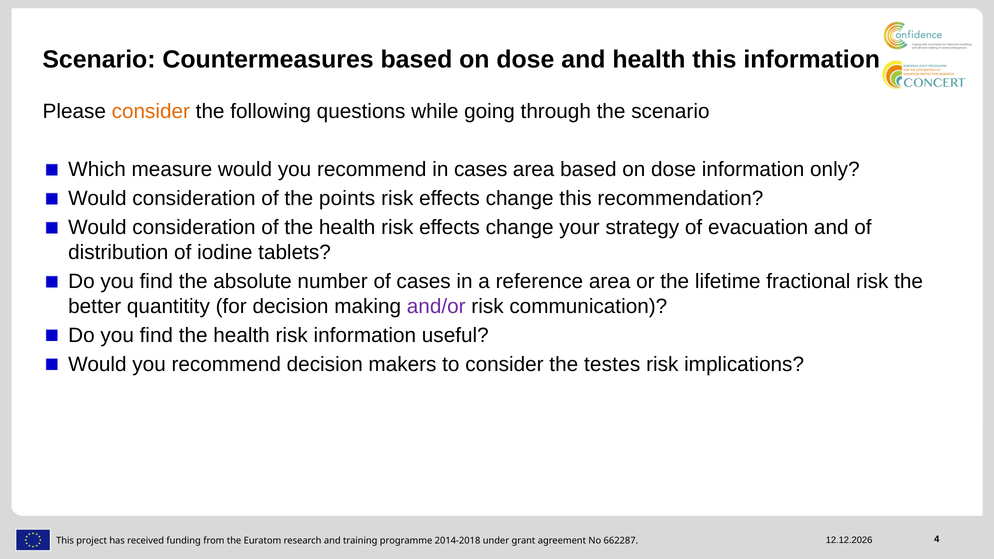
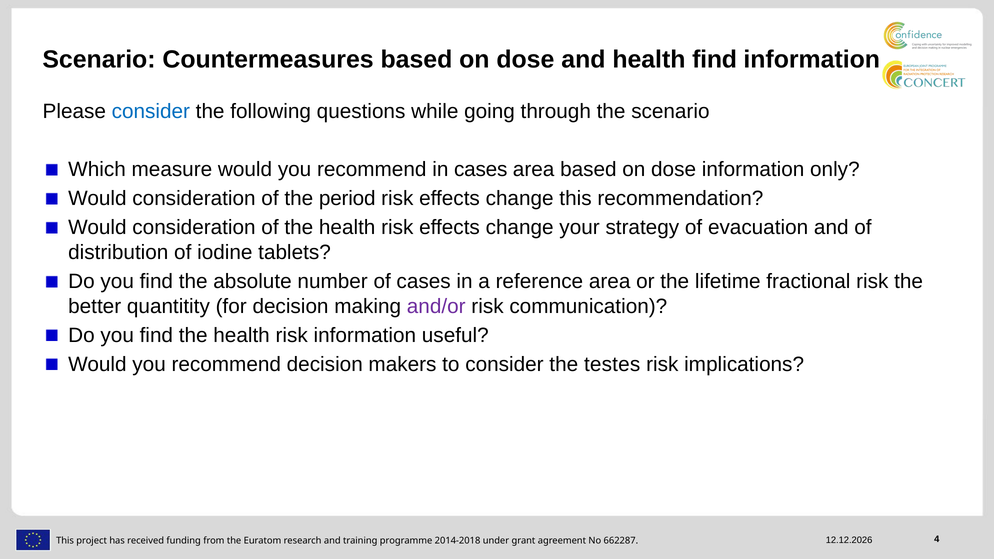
health this: this -> find
consider at (151, 112) colour: orange -> blue
points: points -> period
